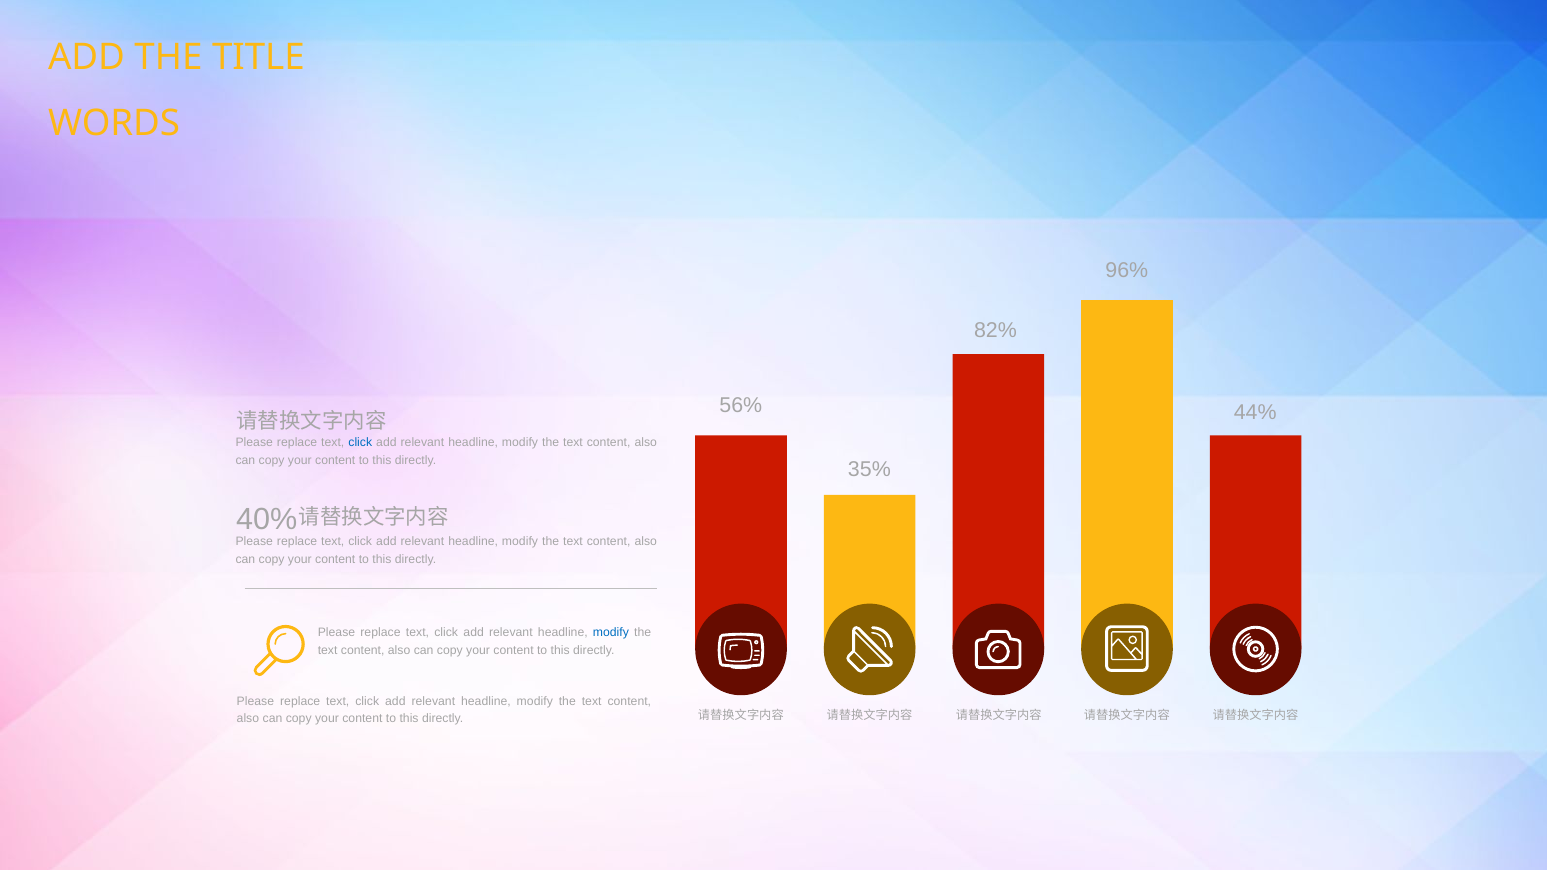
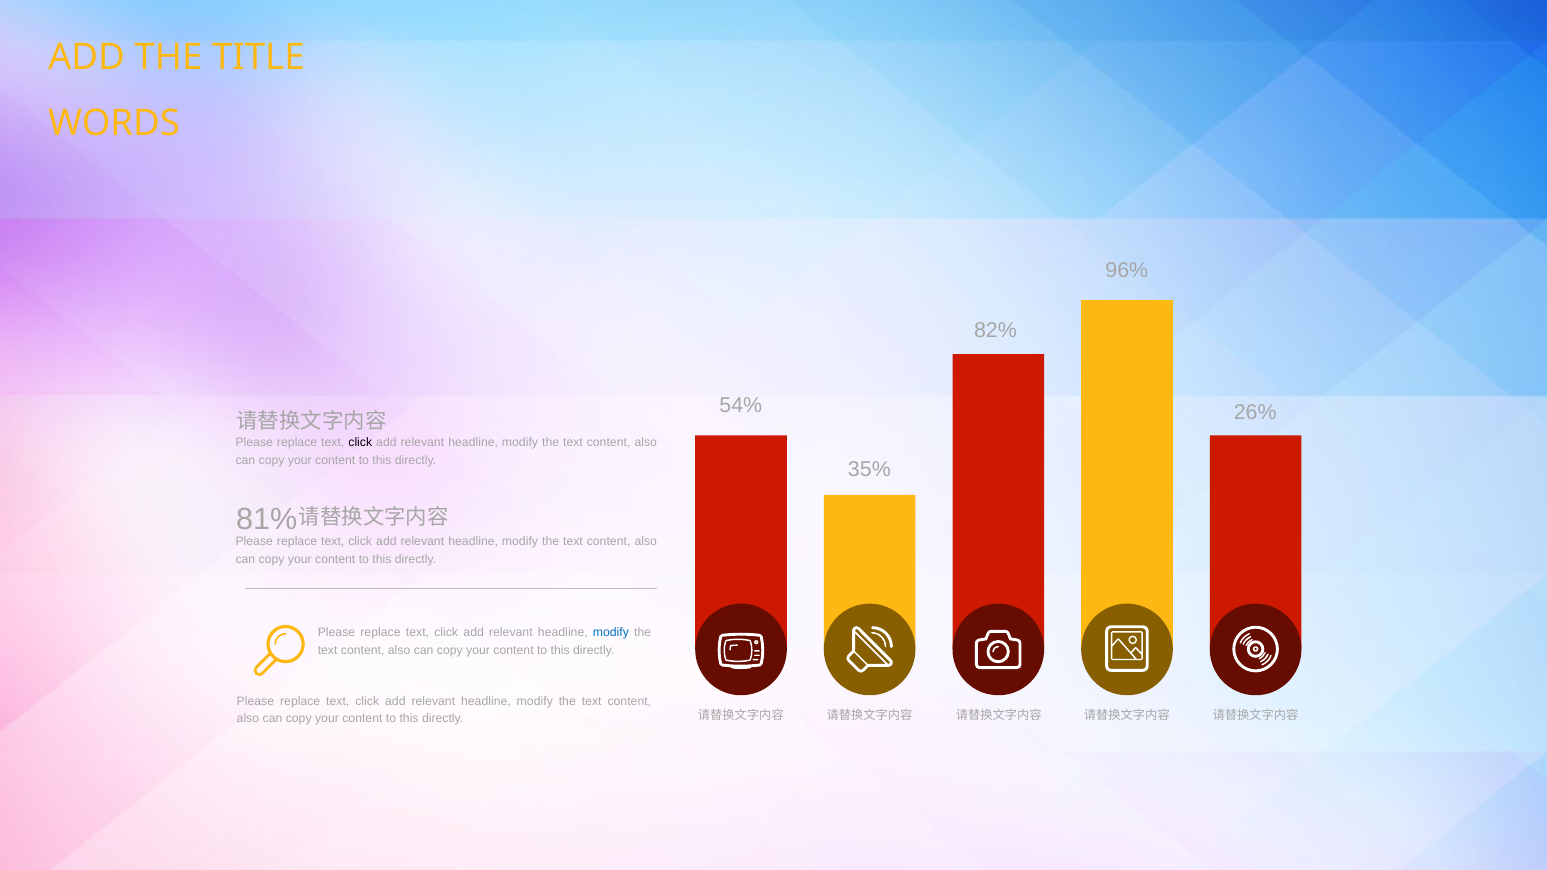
56%: 56% -> 54%
44%: 44% -> 26%
click at (360, 443) colour: blue -> black
40%: 40% -> 81%
